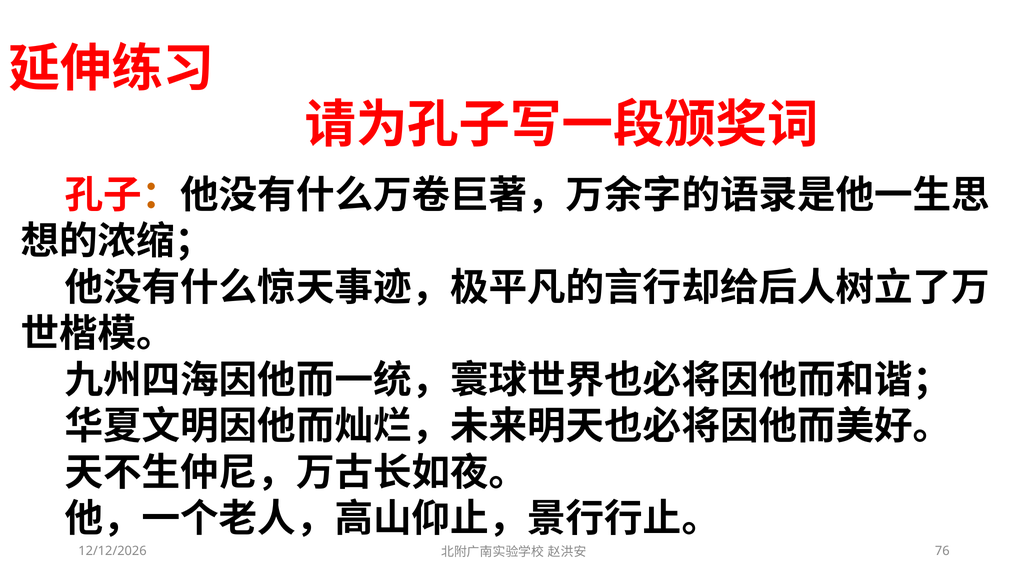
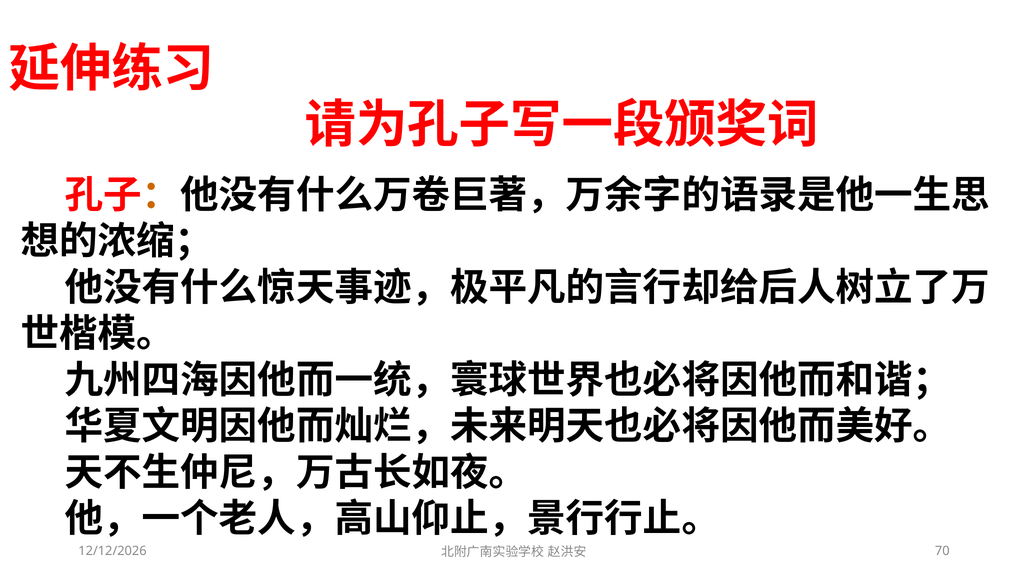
76: 76 -> 70
